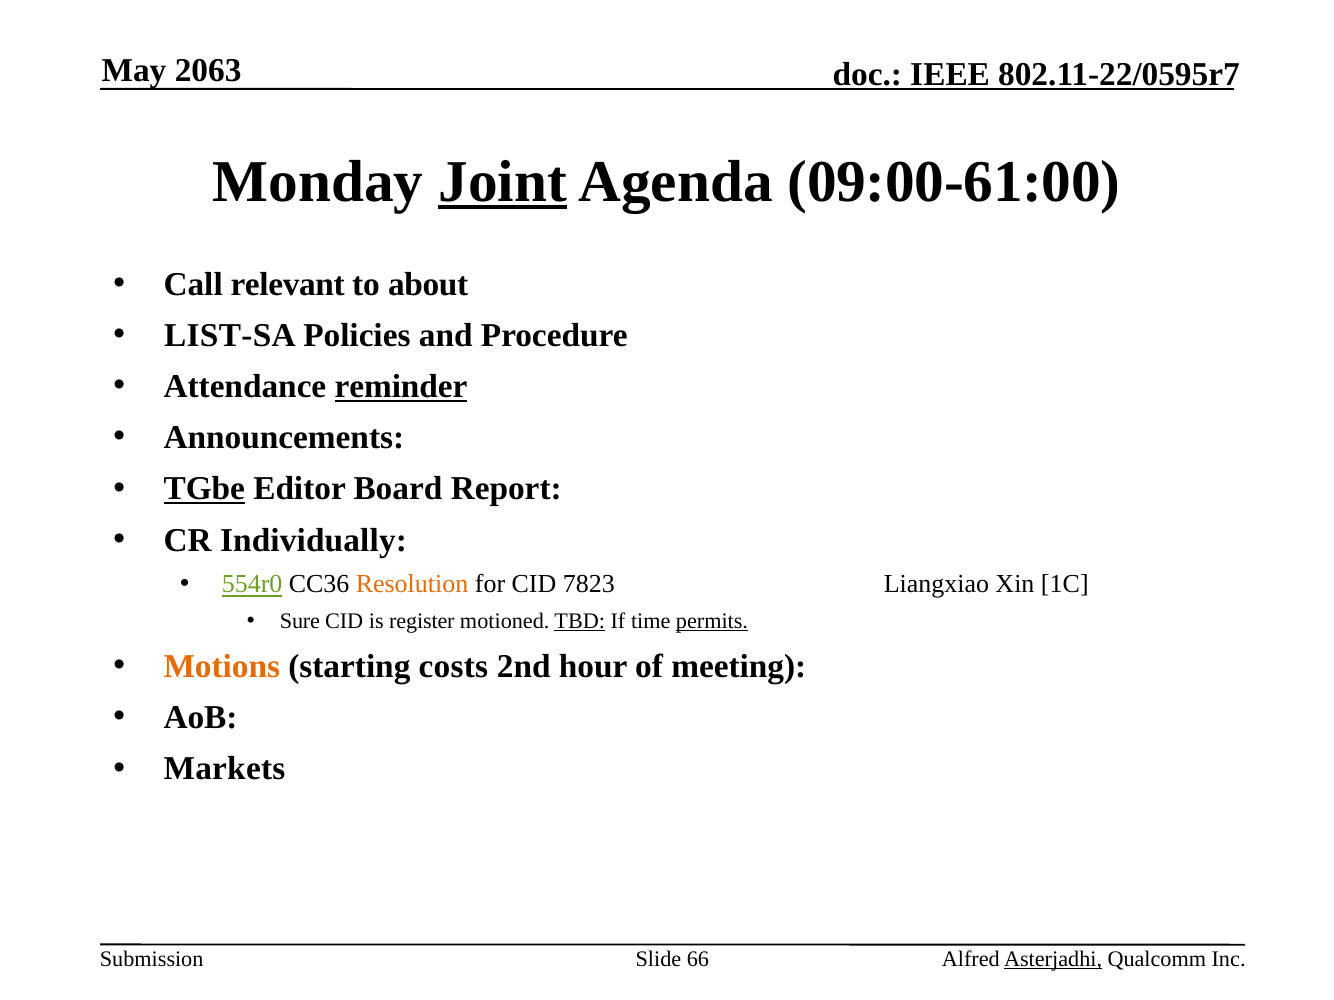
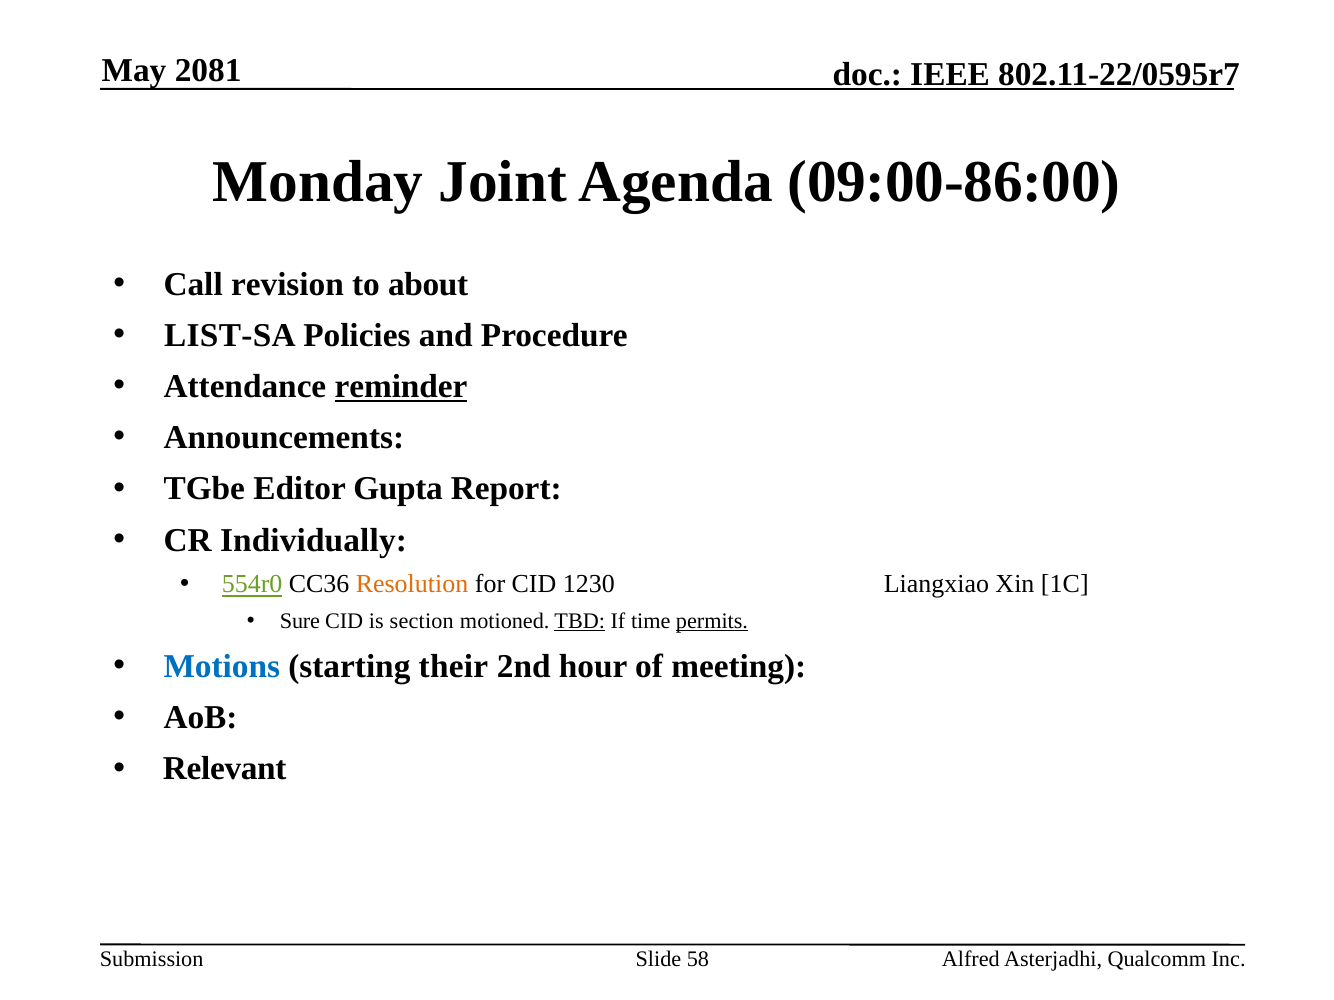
2063: 2063 -> 2081
Joint underline: present -> none
09:00-61:00: 09:00-61:00 -> 09:00-86:00
relevant: relevant -> revision
TGbe underline: present -> none
Board: Board -> Gupta
7823: 7823 -> 1230
register: register -> section
Motions colour: orange -> blue
costs: costs -> their
Markets: Markets -> Relevant
66: 66 -> 58
Asterjadhi underline: present -> none
